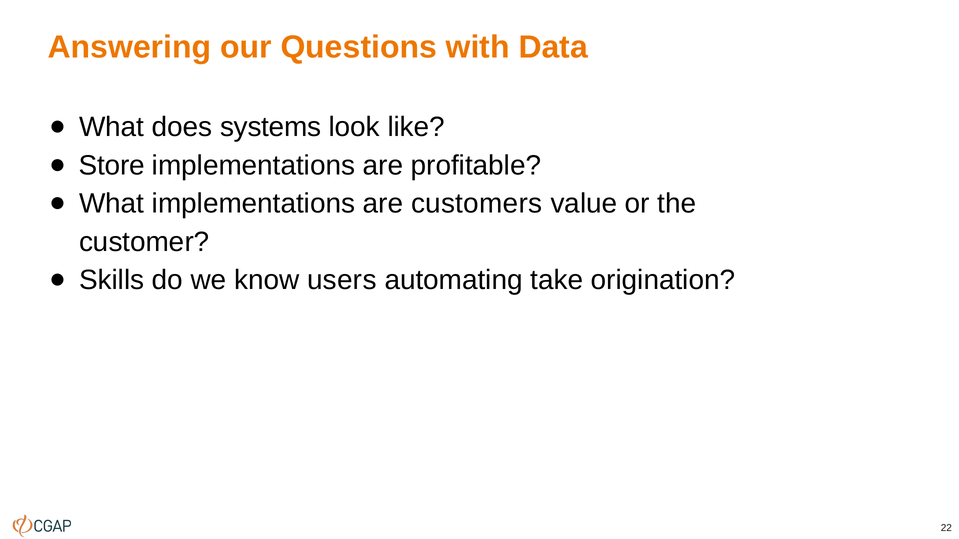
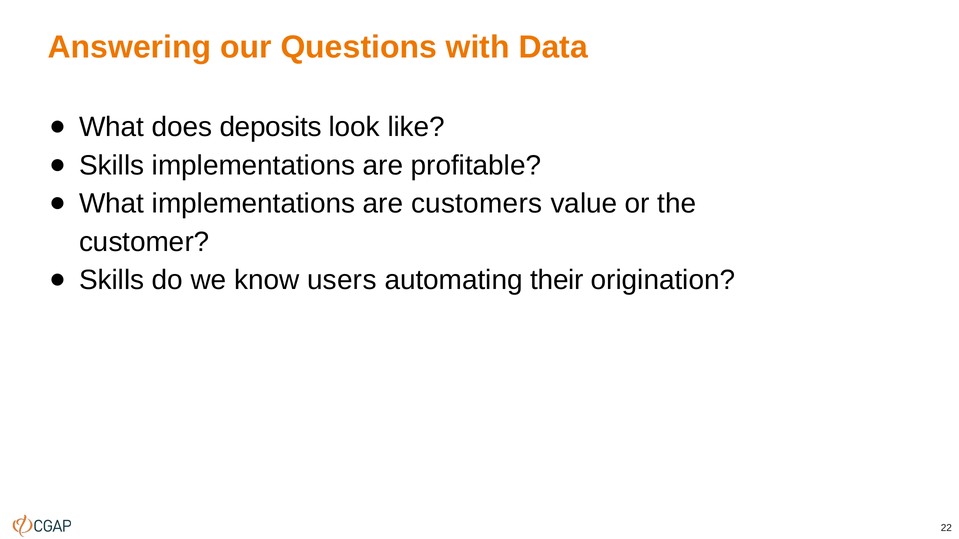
systems: systems -> deposits
Store at (112, 166): Store -> Skills
take: take -> their
